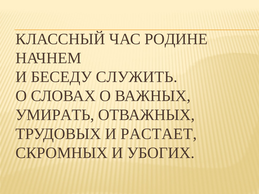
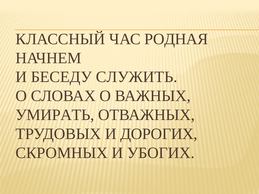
РОДИНЕ: РОДИНЕ -> РОДНАЯ
РАСТАЕТ: РАСТАЕТ -> ДОРОГИХ
